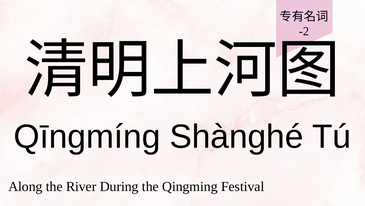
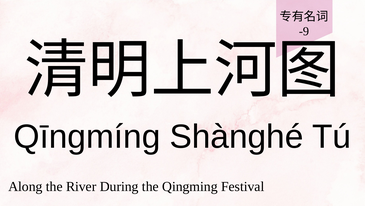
-2: -2 -> -9
